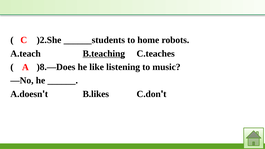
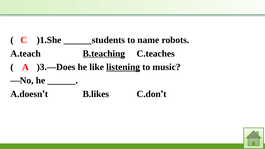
)2.She: )2.She -> )1.She
home: home -> name
)8.—Does: )8.—Does -> )3.—Does
listening underline: none -> present
